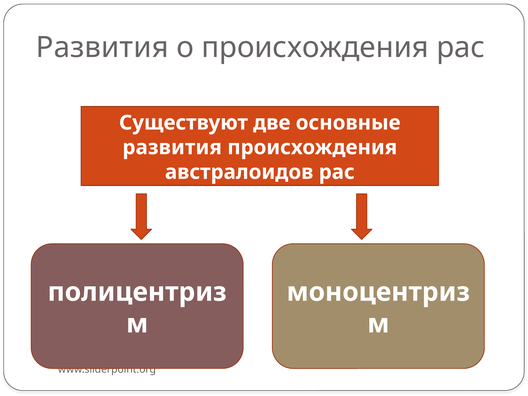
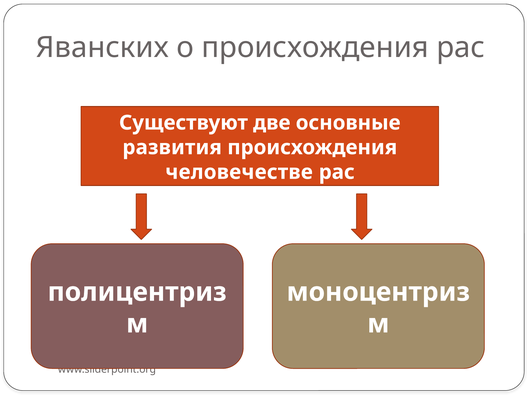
Развития at (102, 47): Развития -> Яванских
австралоидов: австралоидов -> человечестве
